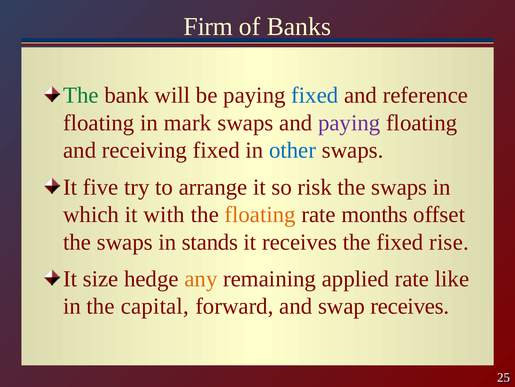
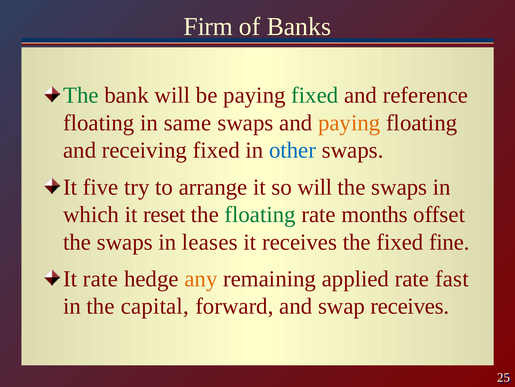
fixed at (315, 95) colour: blue -> green
mark: mark -> same
paying at (349, 123) colour: purple -> orange
so risk: risk -> will
with: with -> reset
floating at (260, 214) colour: orange -> green
stands: stands -> leases
rise: rise -> fine
It size: size -> rate
like: like -> fast
